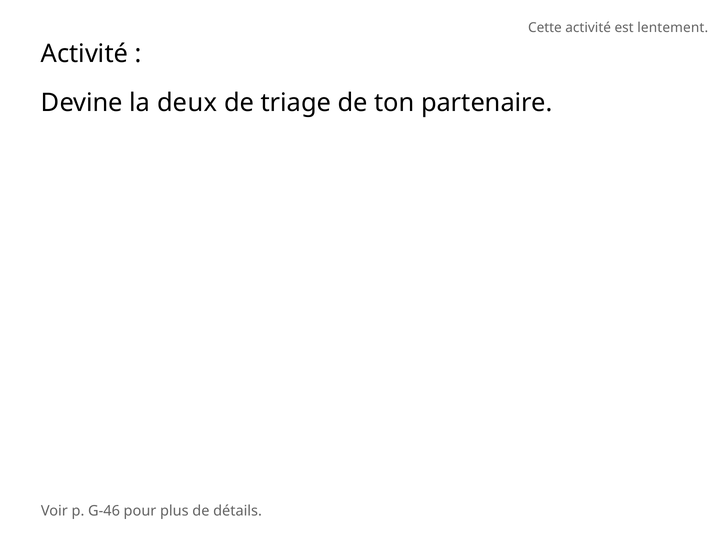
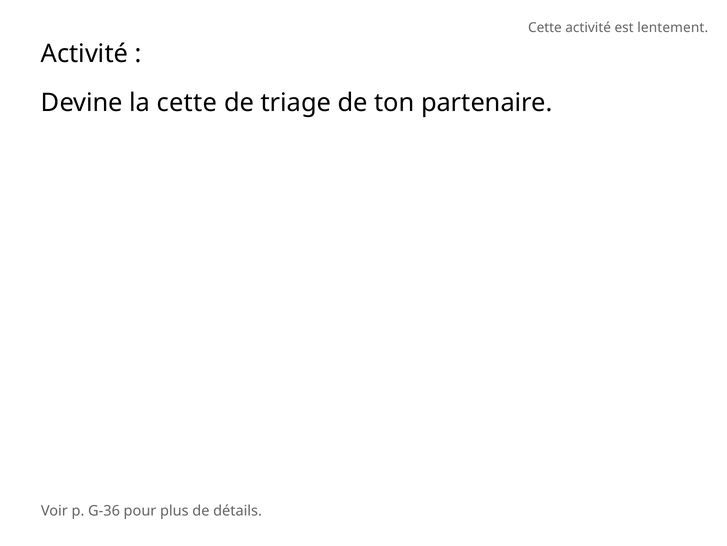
la deux: deux -> cette
G-46: G-46 -> G-36
